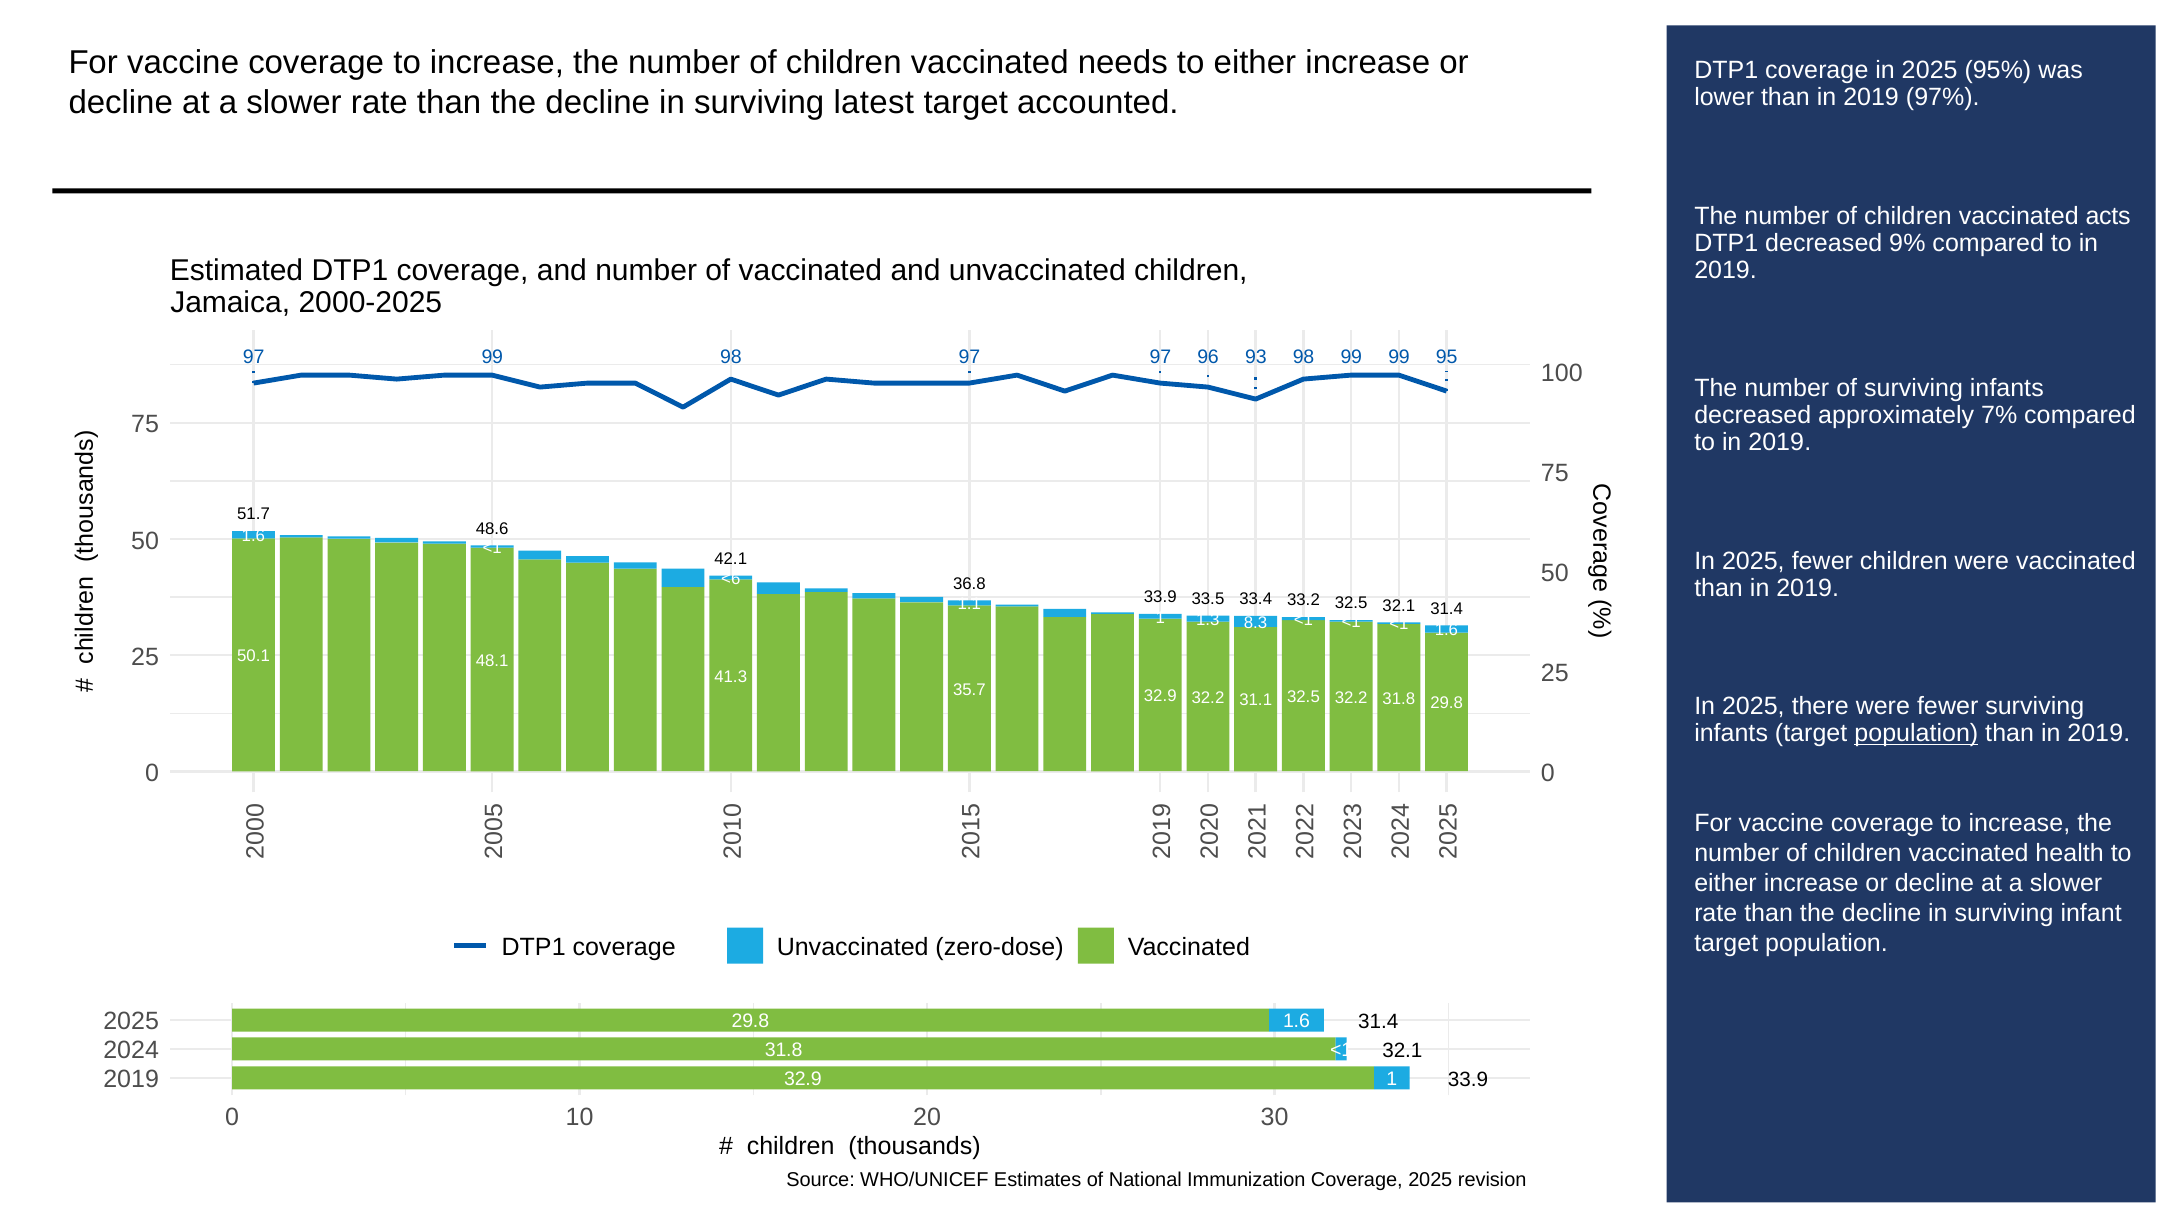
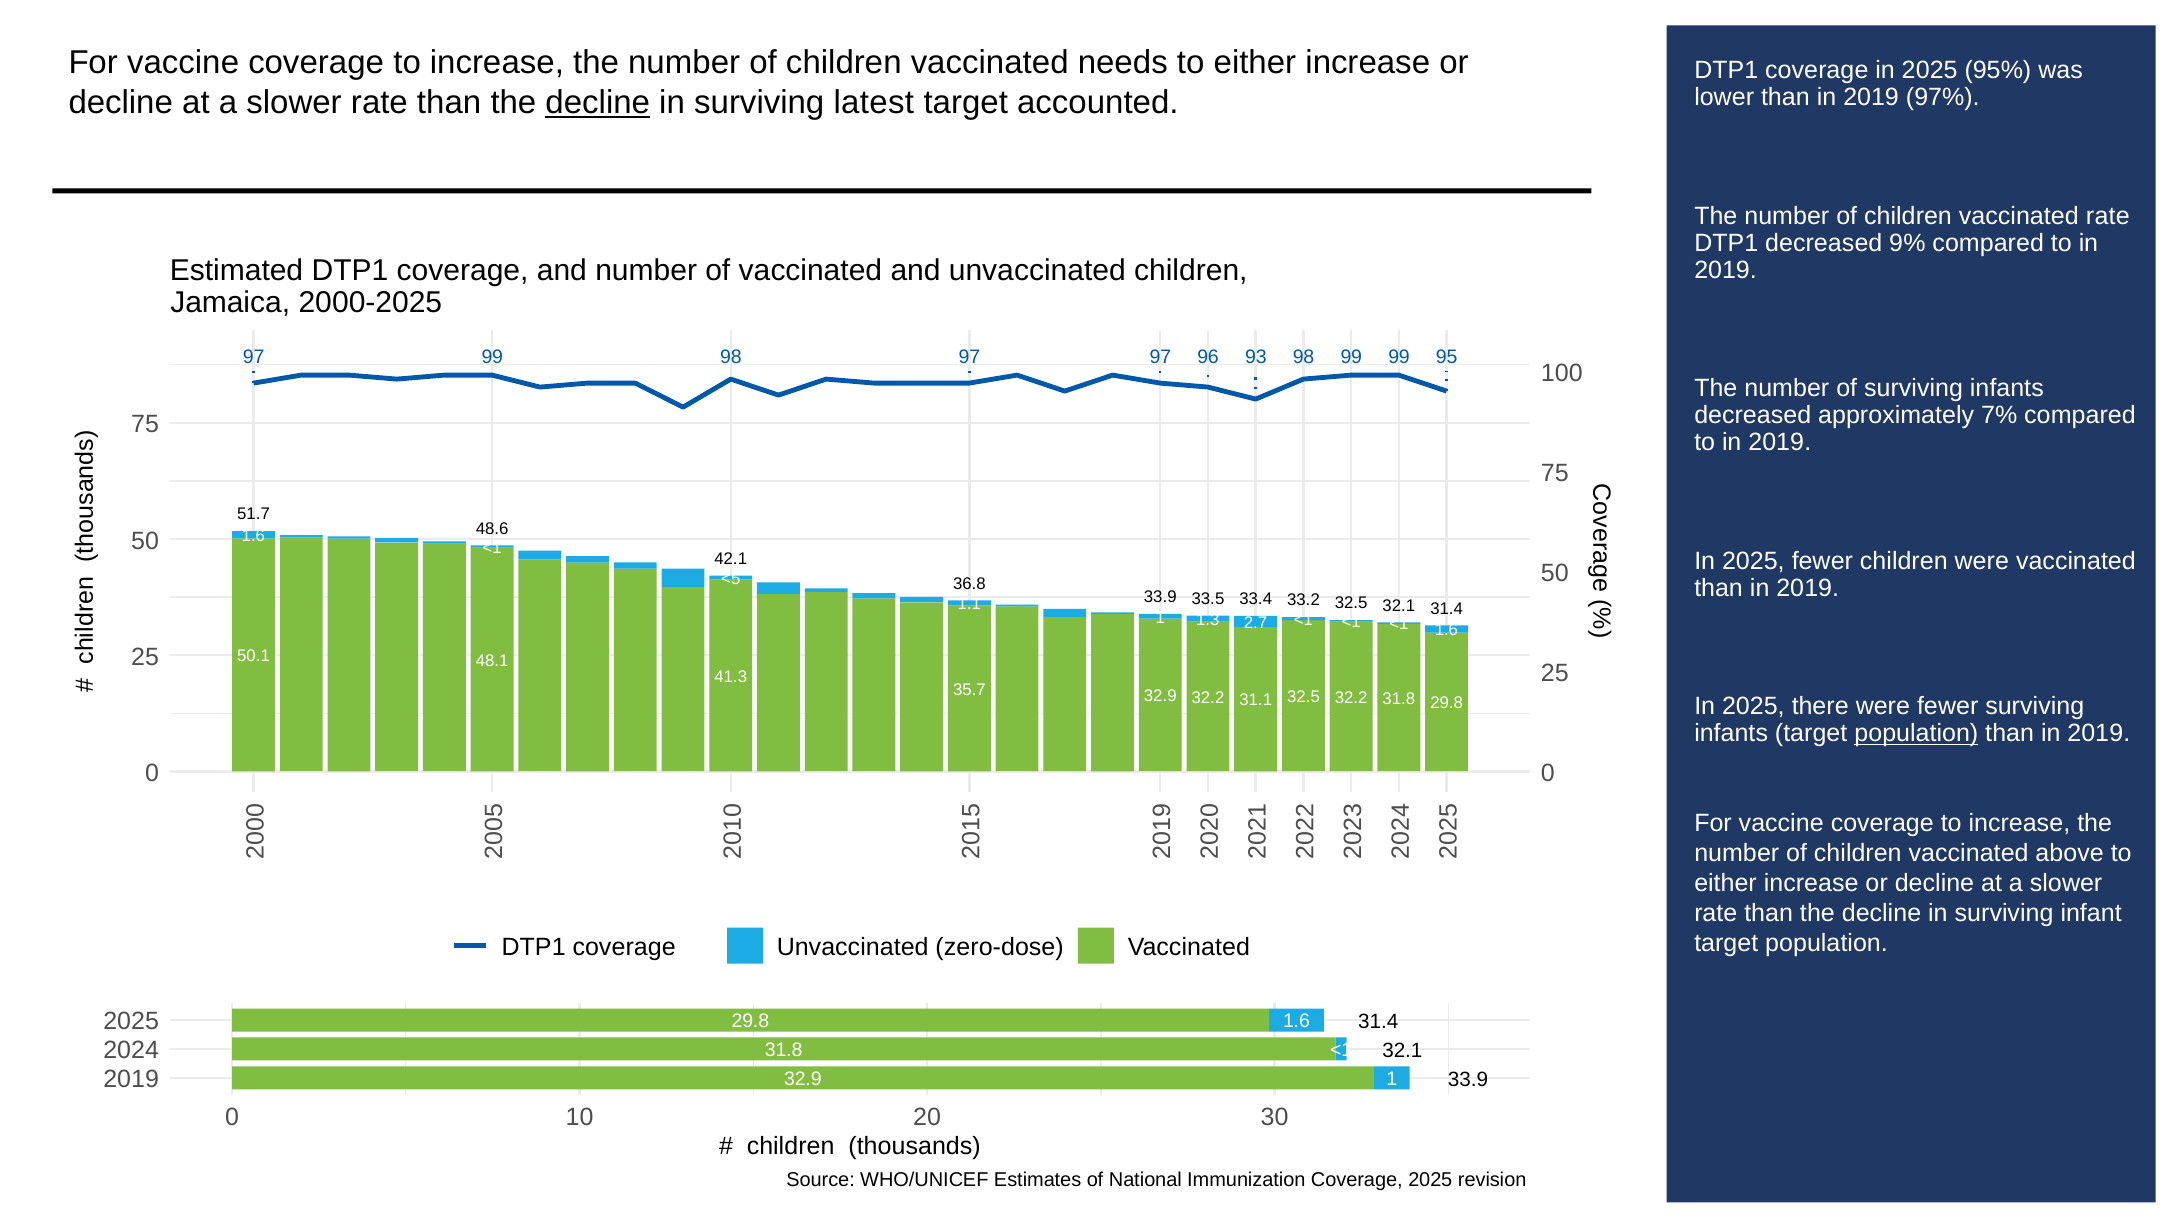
decline at (598, 102) underline: none -> present
vaccinated acts: acts -> rate
<6: <6 -> <5
8.3: 8.3 -> 2.7
health: health -> above
